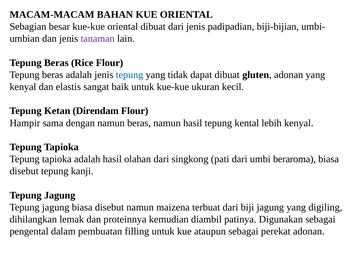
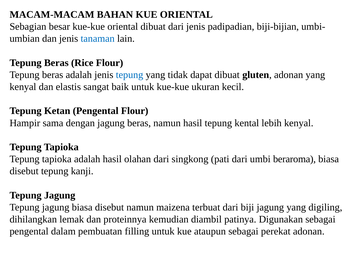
tanaman colour: purple -> blue
Ketan Direndam: Direndam -> Pengental
dengan namun: namun -> jagung
